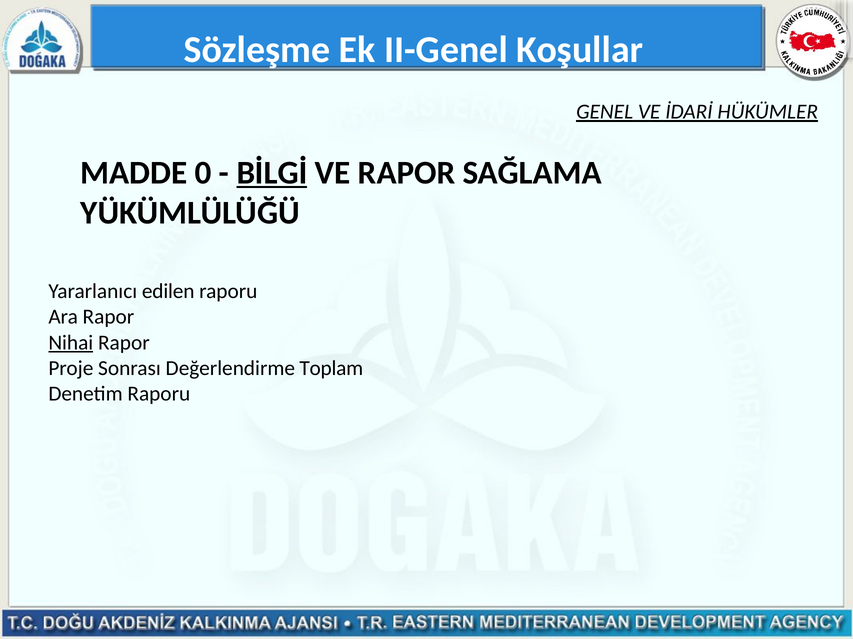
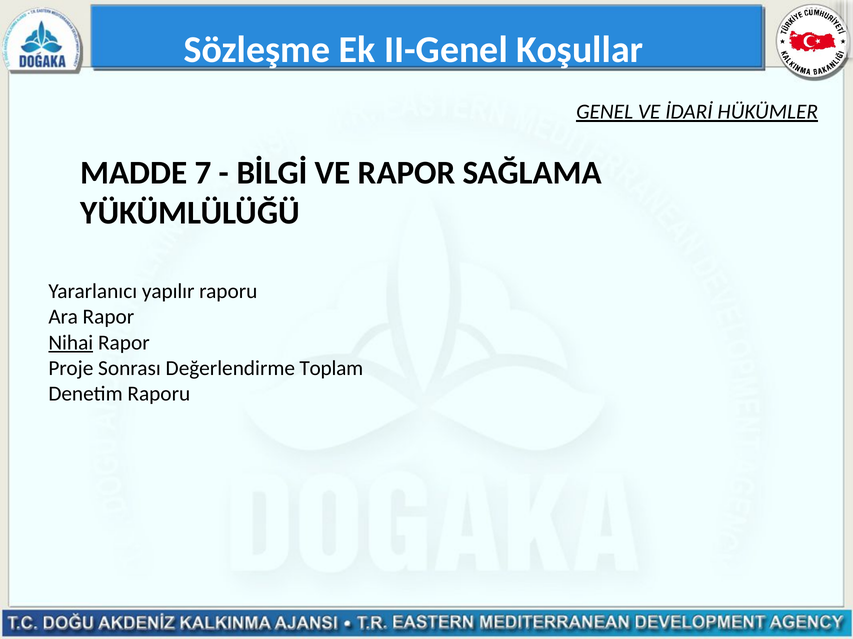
0: 0 -> 7
BİLGİ underline: present -> none
edilen: edilen -> yapılır
